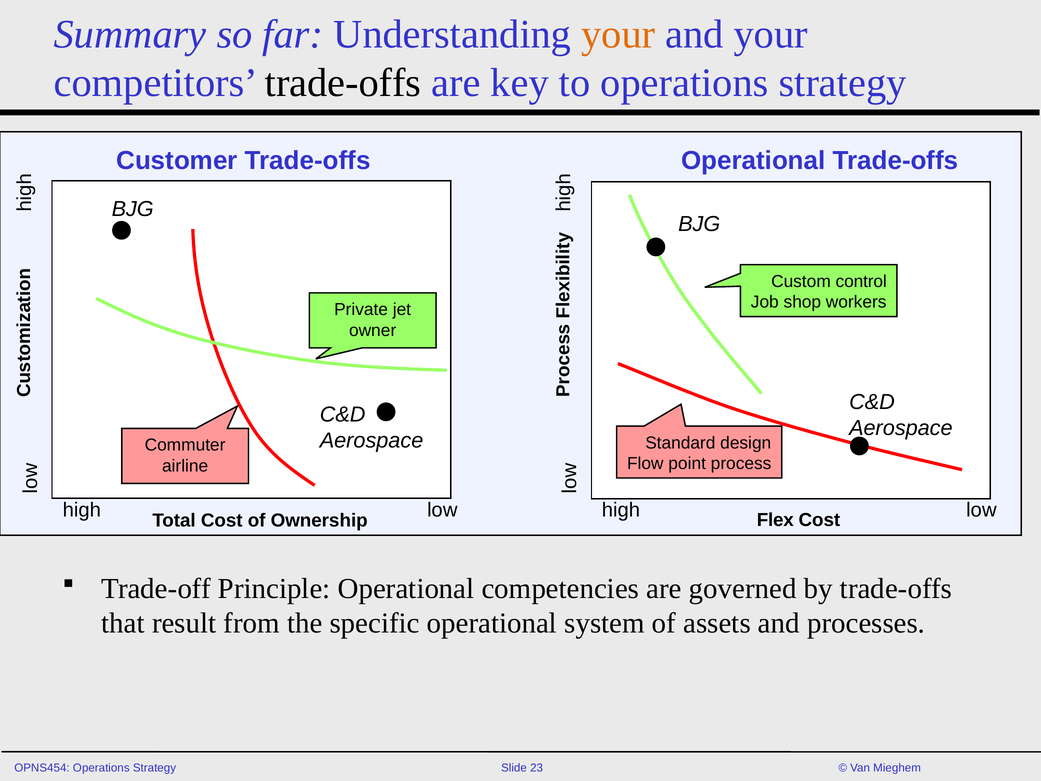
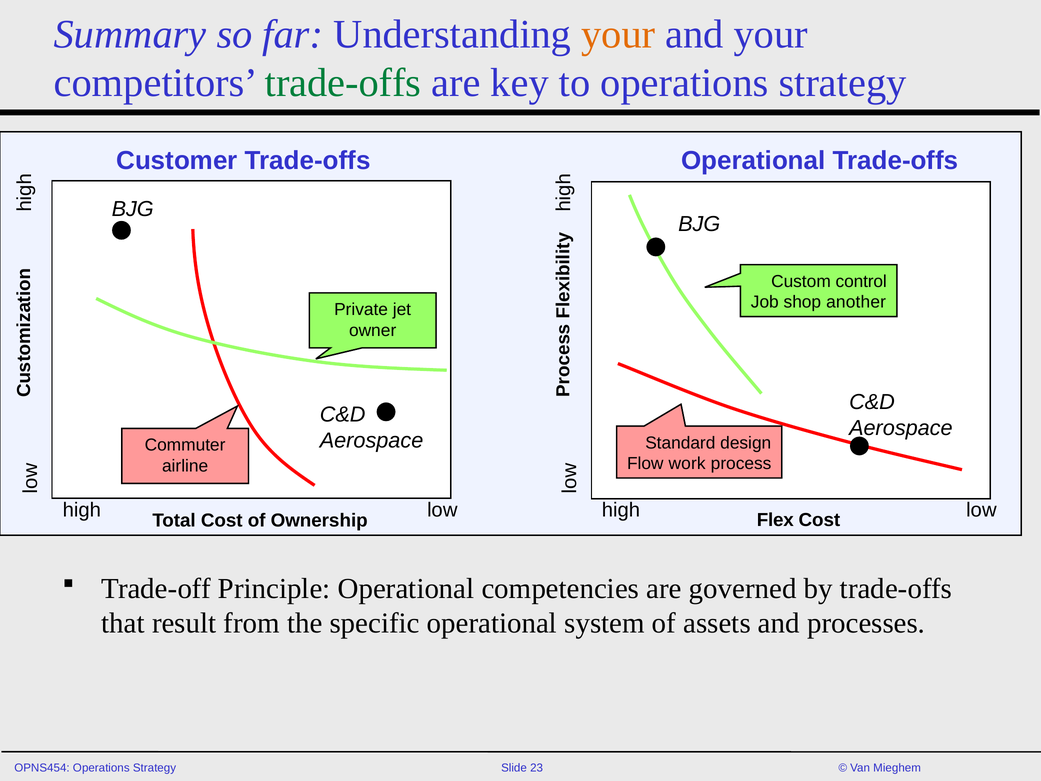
trade-offs at (343, 83) colour: black -> green
workers: workers -> another
point: point -> work
